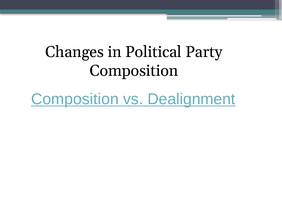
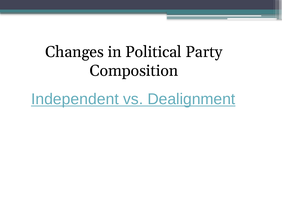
Composition at (75, 99): Composition -> Independent
